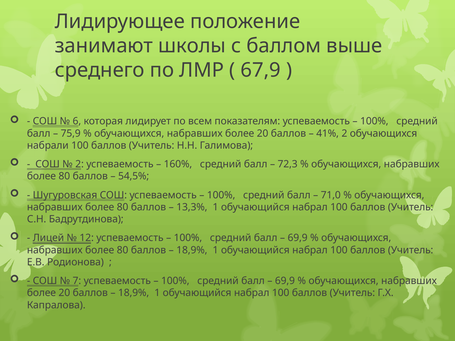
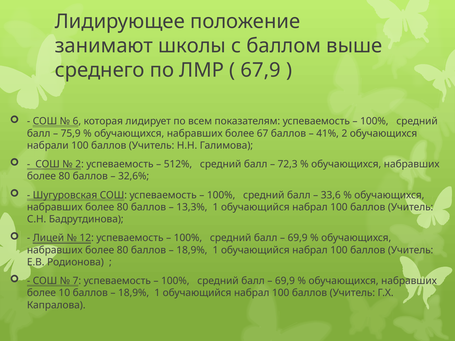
20 at (263, 134): 20 -> 67
160%: 160% -> 512%
54,5%: 54,5% -> 32,6%
71,0: 71,0 -> 33,6
20 at (64, 293): 20 -> 10
